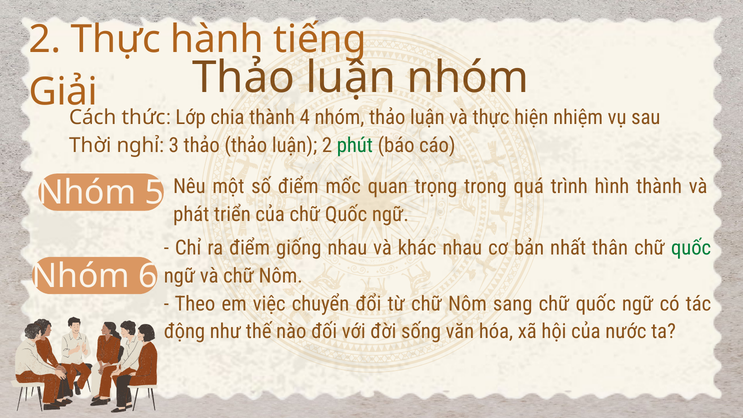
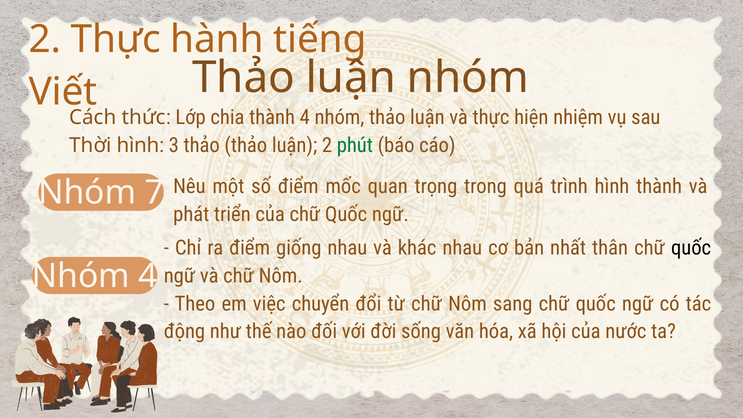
Giải: Giải -> Viết
Thời nghỉ: nghỉ -> hình
5: 5 -> 7
quốc at (691, 248) colour: green -> black
Nhóm 6: 6 -> 4
